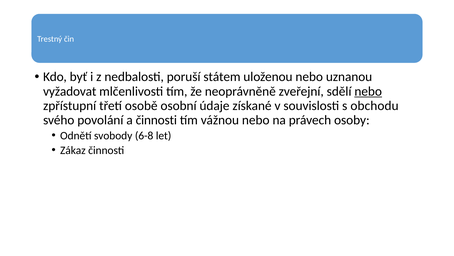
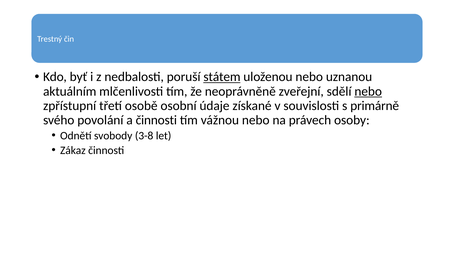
státem underline: none -> present
vyžadovat: vyžadovat -> aktuálním
obchodu: obchodu -> primárně
6-8: 6-8 -> 3-8
